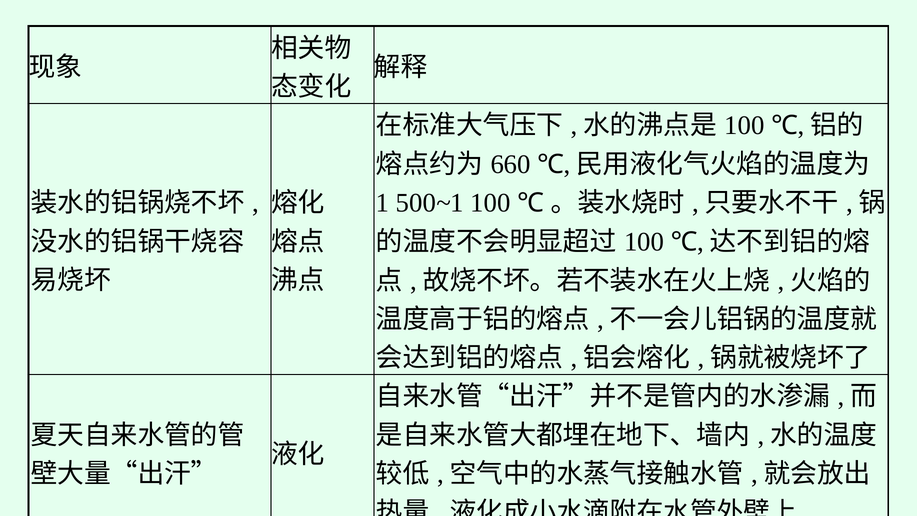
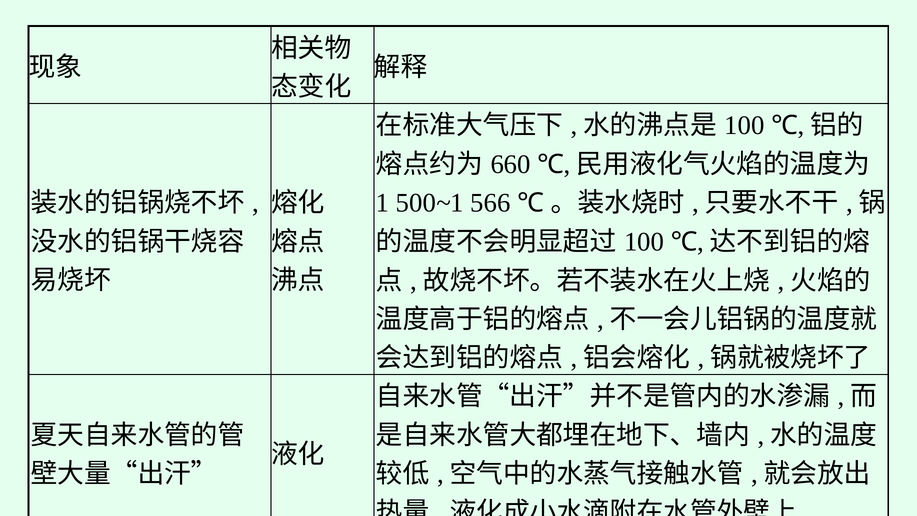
500~1 100: 100 -> 566
